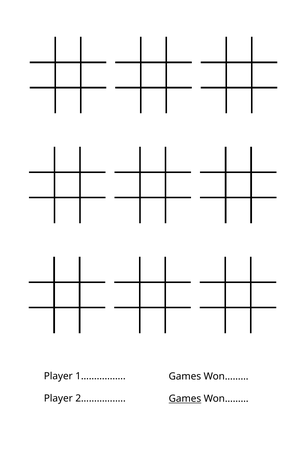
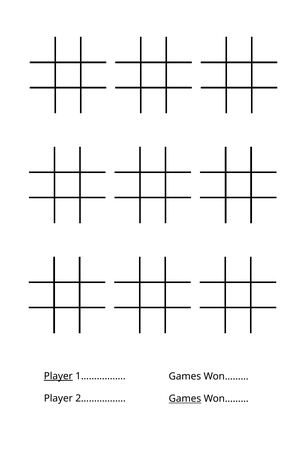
Player at (58, 376) underline: none -> present
